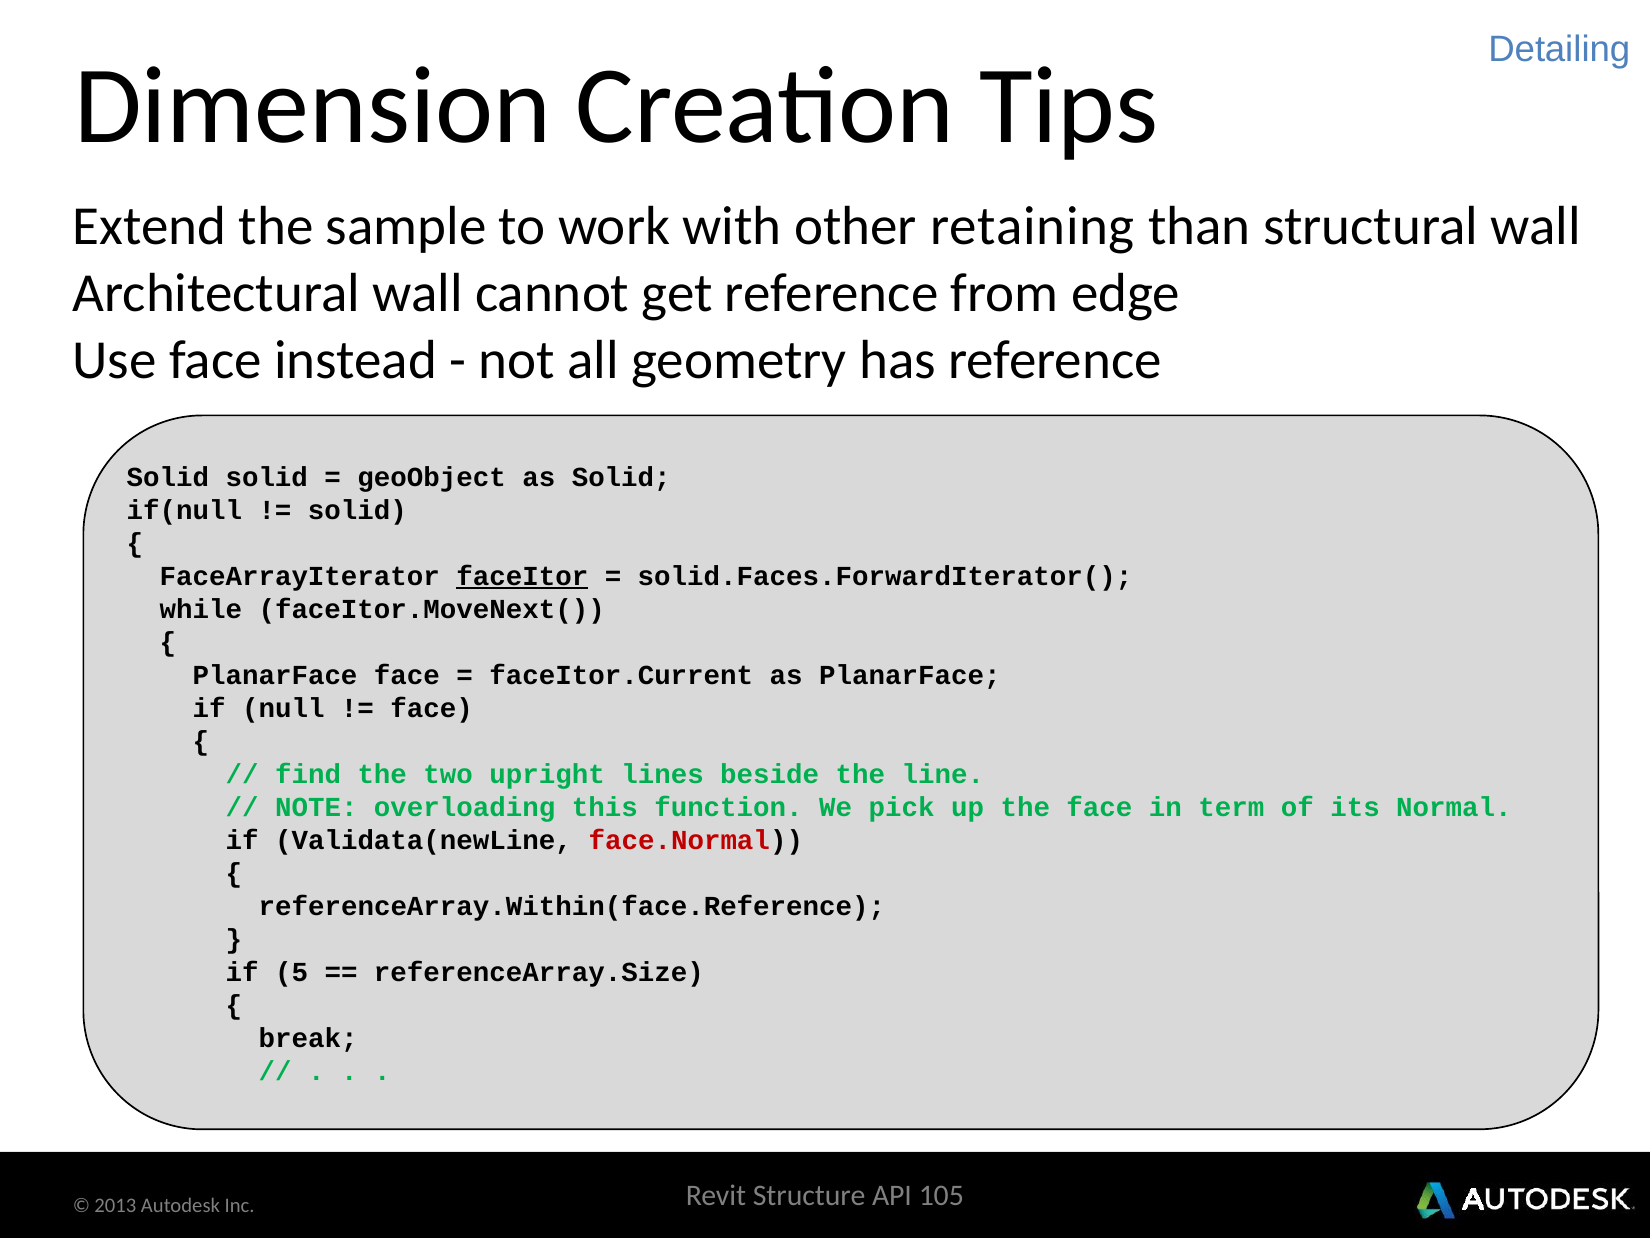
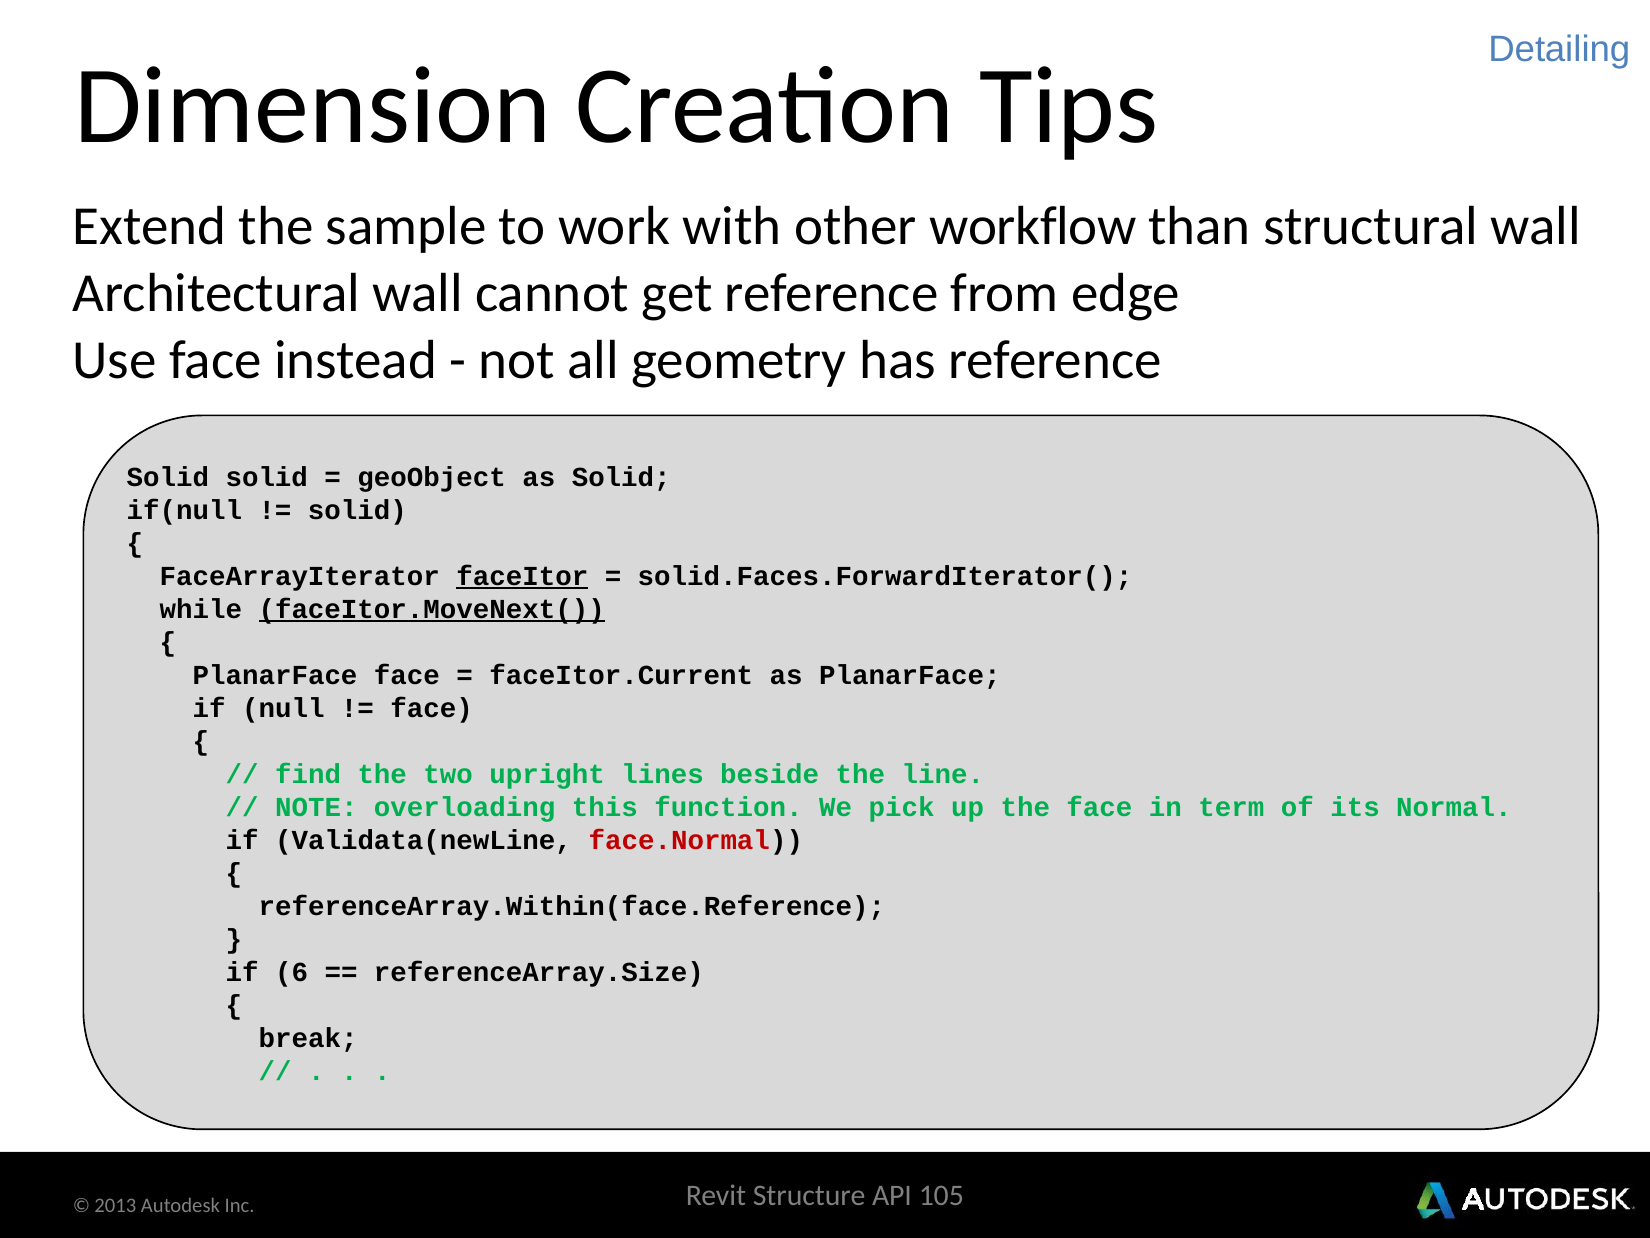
retaining: retaining -> workflow
faceItor.MoveNext( underline: none -> present
5: 5 -> 6
